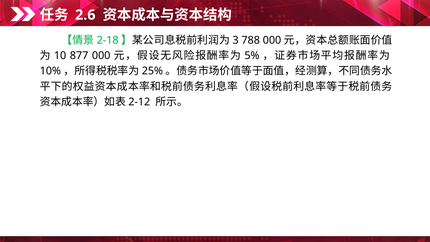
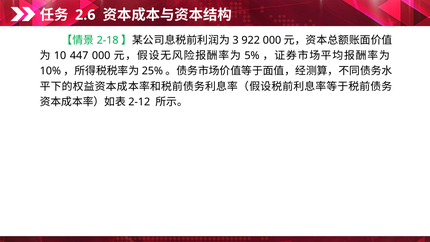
788: 788 -> 922
877: 877 -> 447
